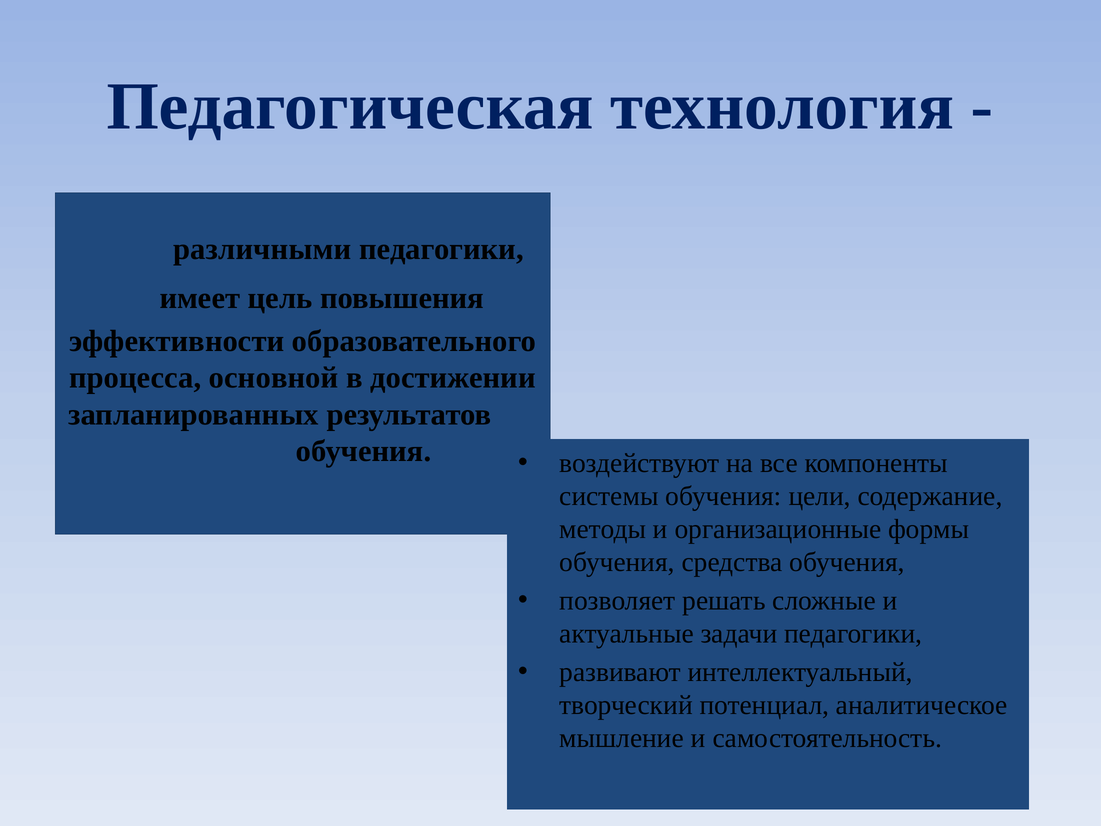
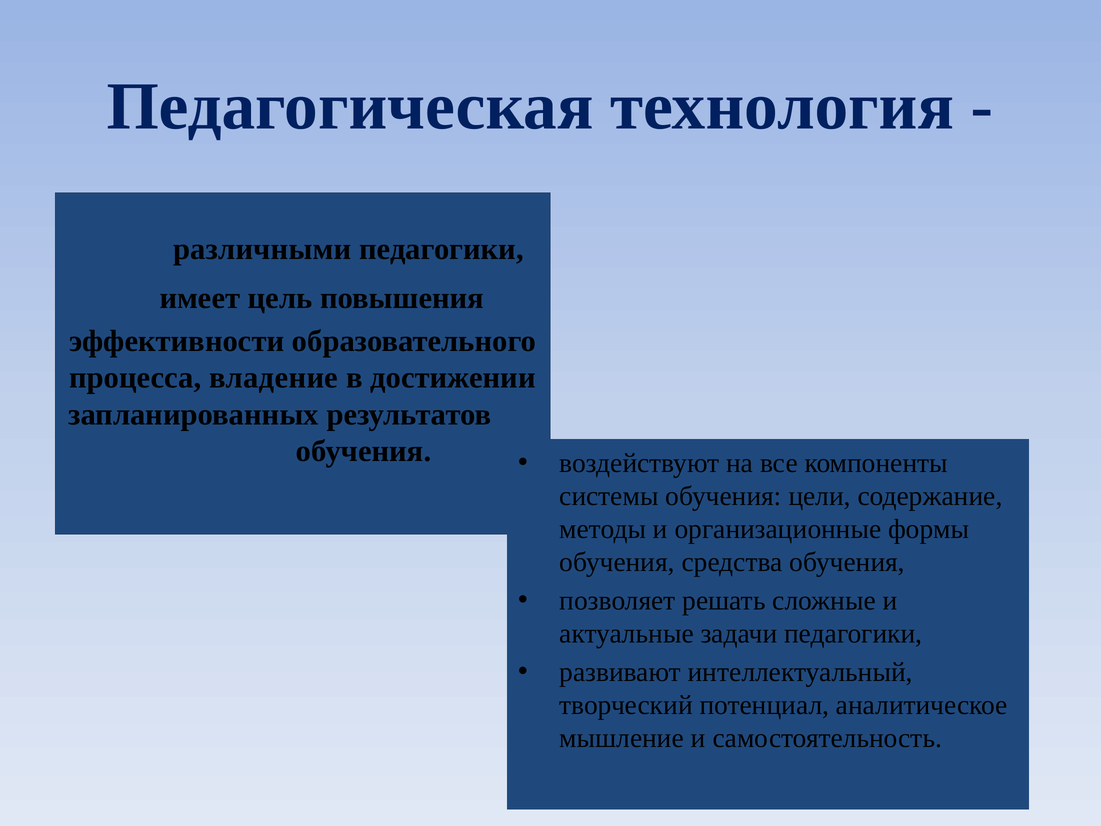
основной: основной -> владение
